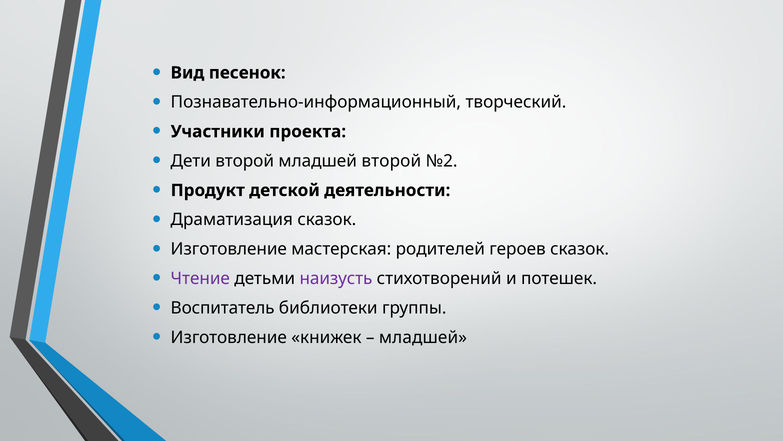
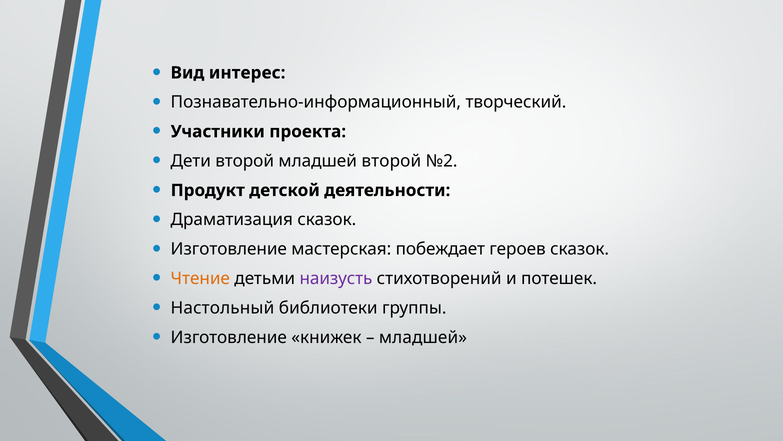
песенок: песенок -> интерес
родителей: родителей -> побеждает
Чтение colour: purple -> orange
Воспитатель: Воспитатель -> Настольный
